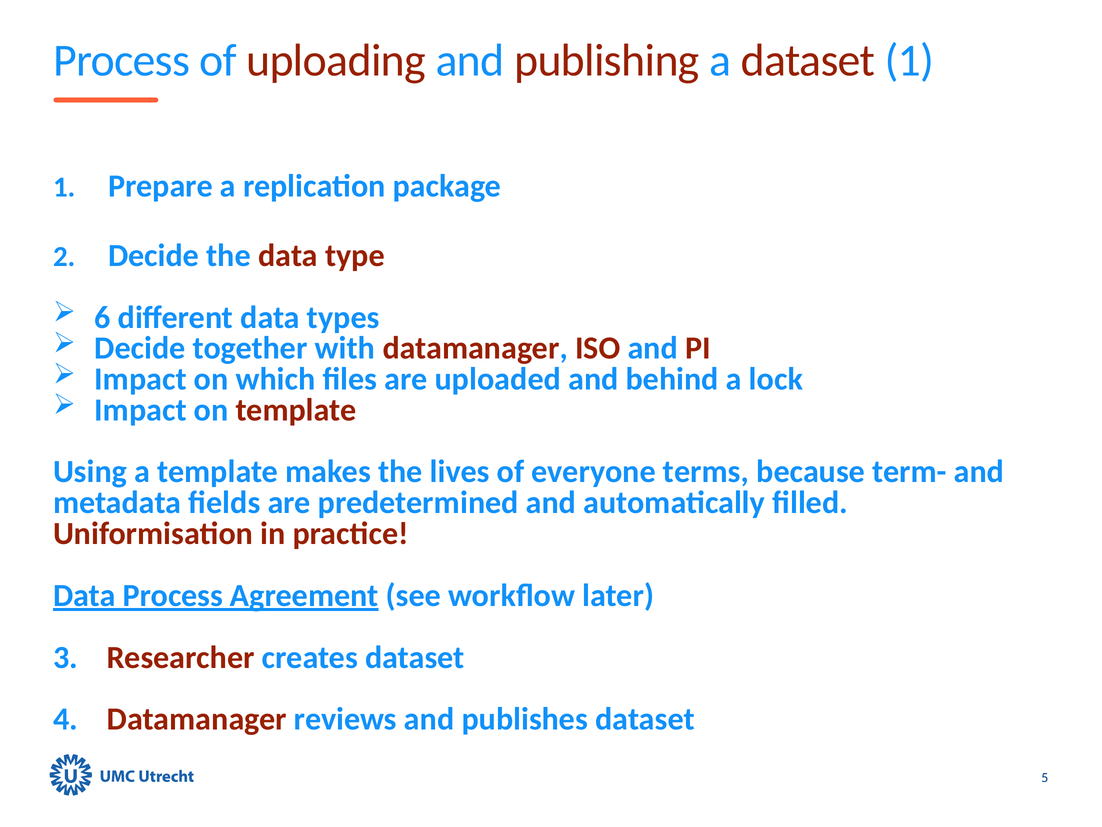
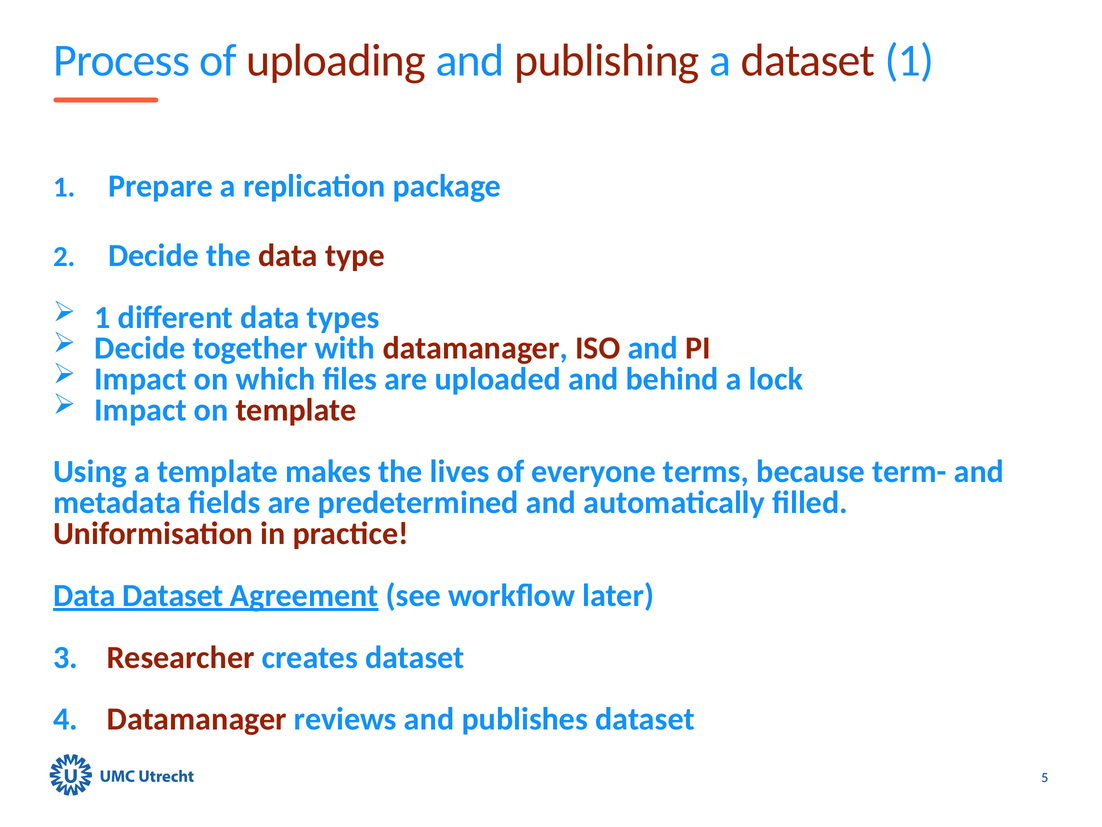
6 at (102, 317): 6 -> 1
Data Process: Process -> Dataset
